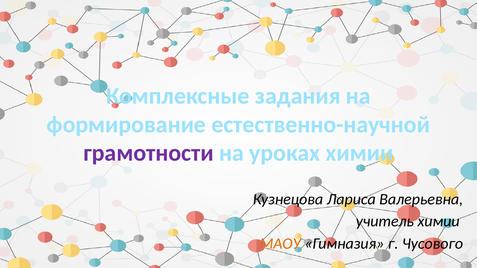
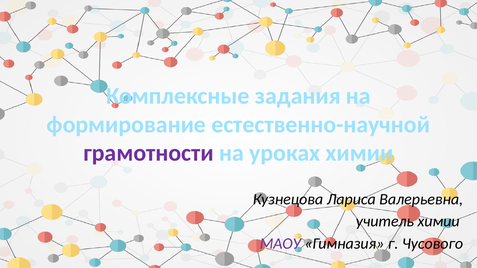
МАОУ colour: orange -> purple
